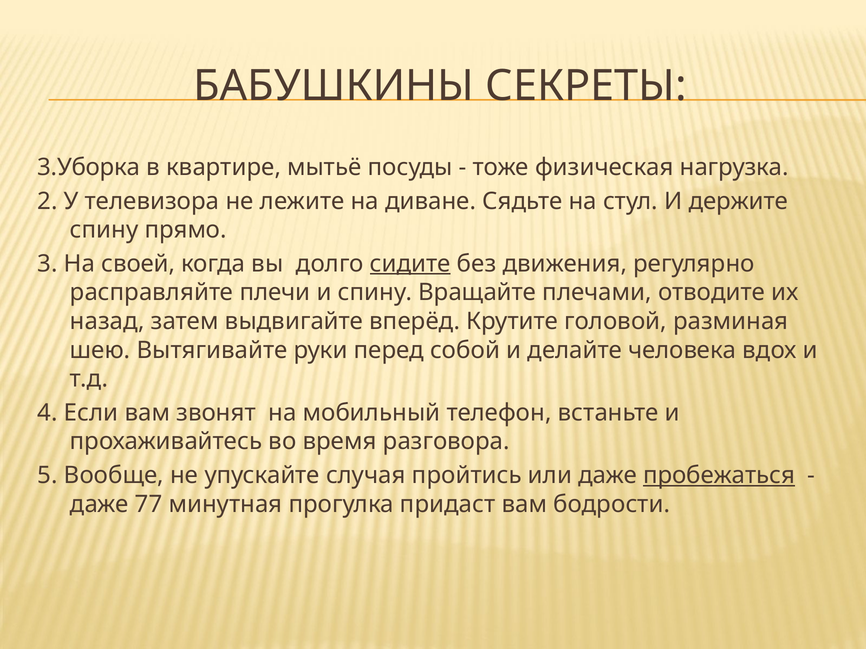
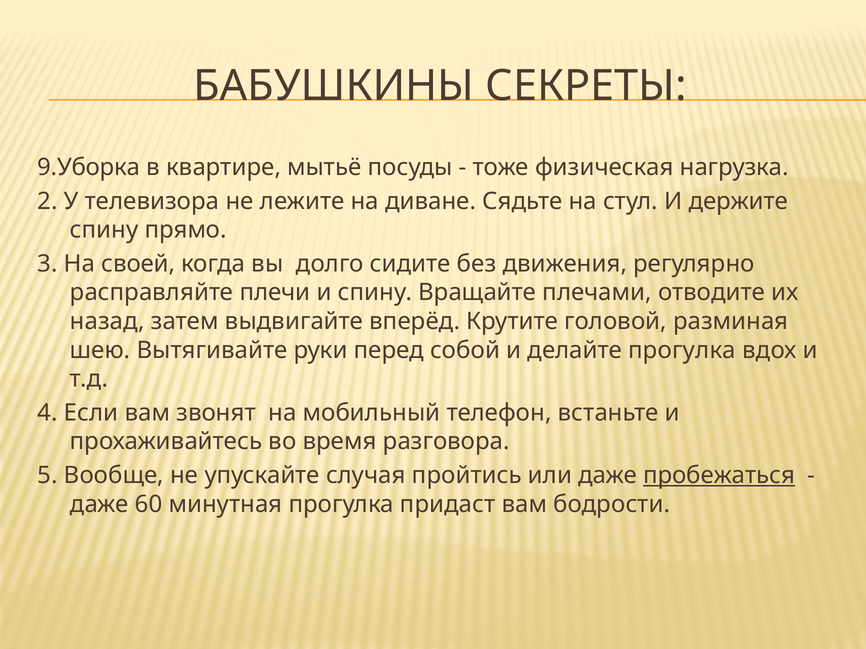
3.Уборка: 3.Уборка -> 9.Уборка
сидите underline: present -> none
делайте человека: человека -> прогулка
77: 77 -> 60
